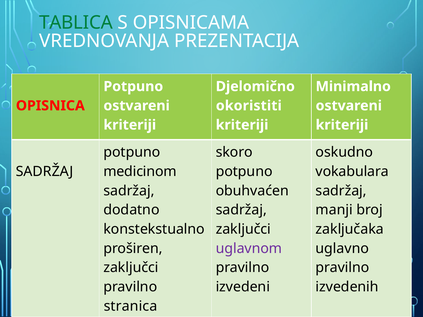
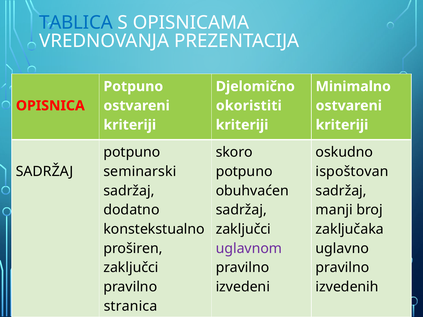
TABLICA colour: green -> blue
medicinom: medicinom -> seminarski
vokabulara: vokabulara -> ispoštovan
